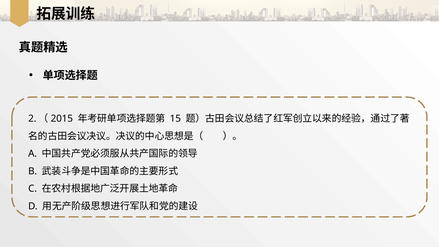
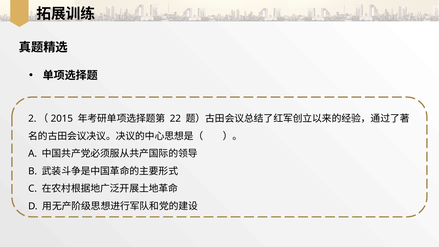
15: 15 -> 22
